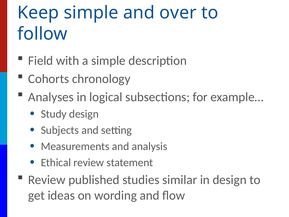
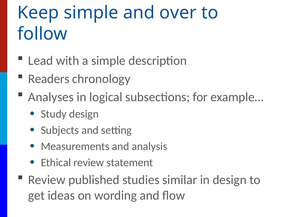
Field: Field -> Lead
Cohorts: Cohorts -> Readers
